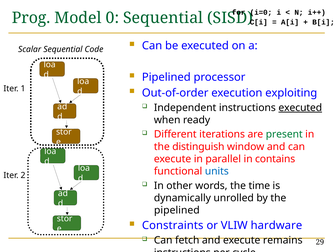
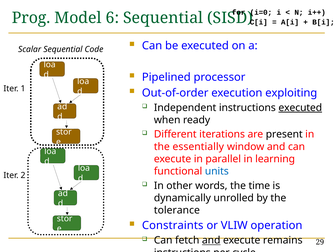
0: 0 -> 6
present colour: green -> black
distinguish: distinguish -> essentially
contains: contains -> learning
pipelined at (177, 210): pipelined -> tolerance
hardware: hardware -> operation
and at (211, 240) underline: none -> present
